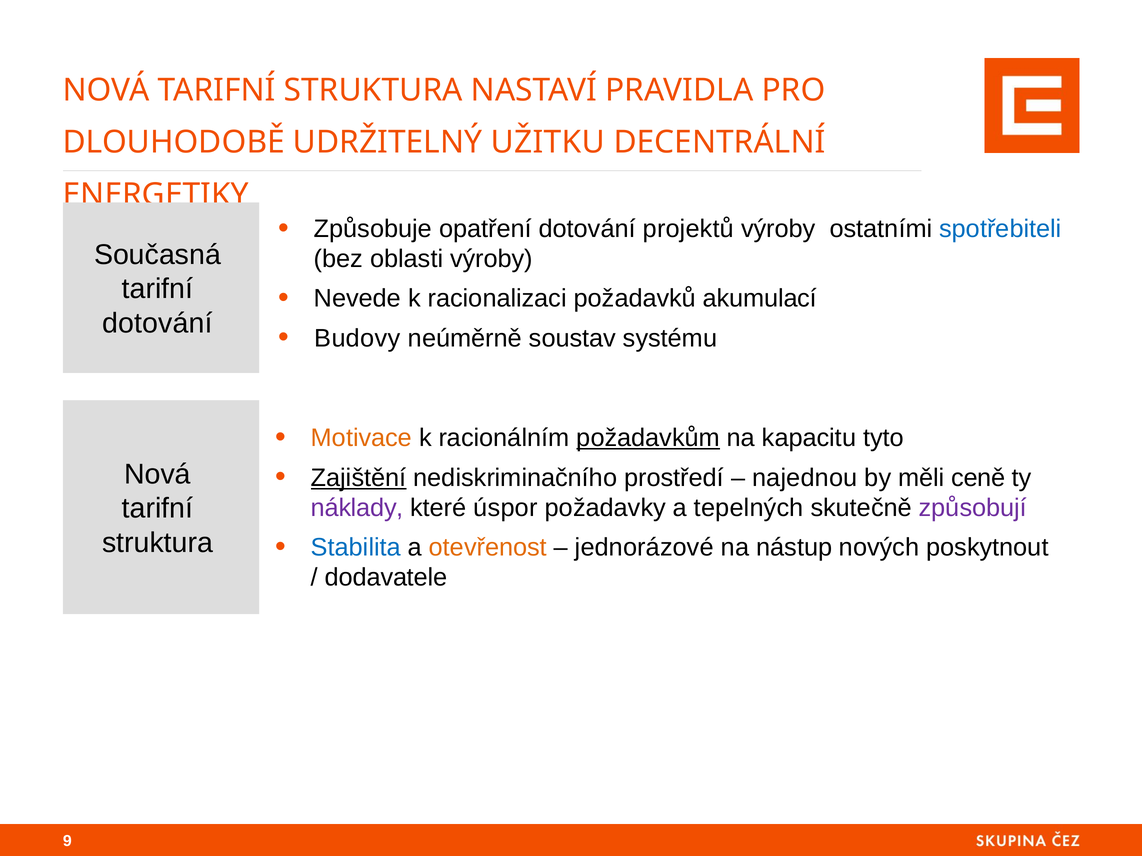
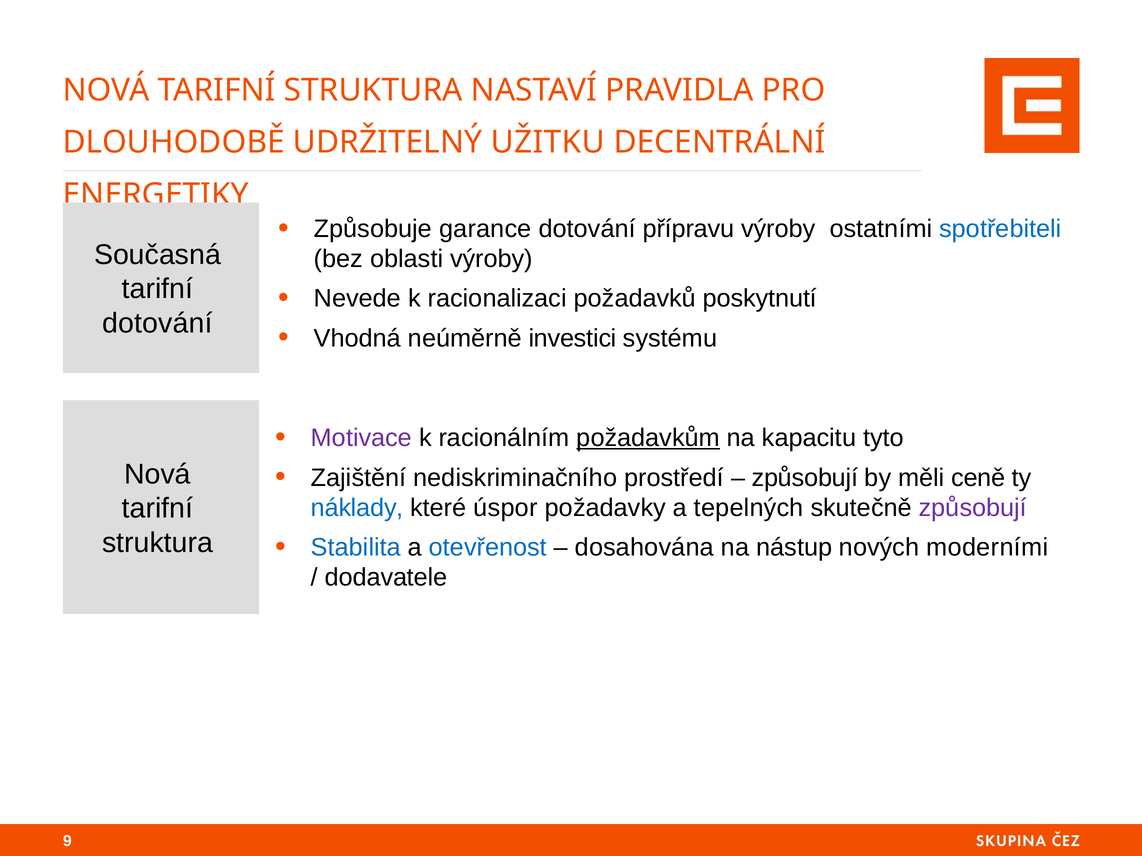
opatření: opatření -> garance
projektů: projektů -> přípravu
akumulací: akumulací -> poskytnutí
Budovy: Budovy -> Vhodná
soustav: soustav -> investici
Motivace colour: orange -> purple
Zajištění underline: present -> none
najednou at (805, 478): najednou -> způsobují
náklady colour: purple -> blue
otevřenost colour: orange -> blue
jednorázové: jednorázové -> dosahována
poskytnout: poskytnout -> moderními
